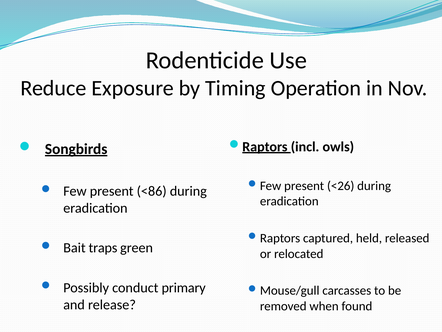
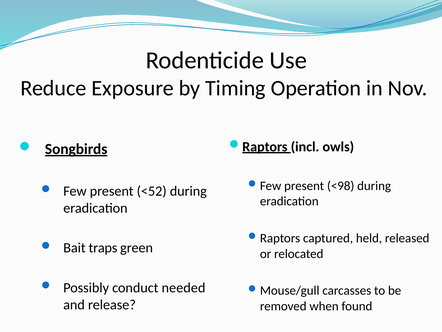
<26: <26 -> <98
<86: <86 -> <52
primary: primary -> needed
